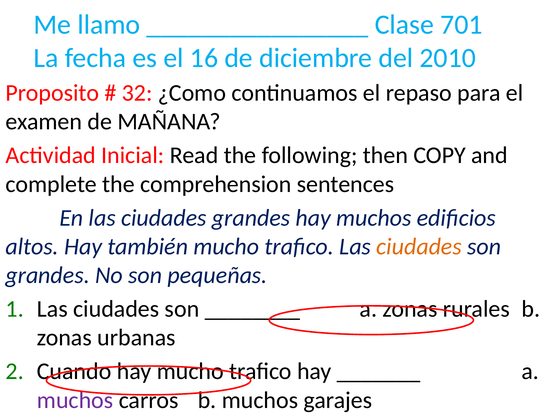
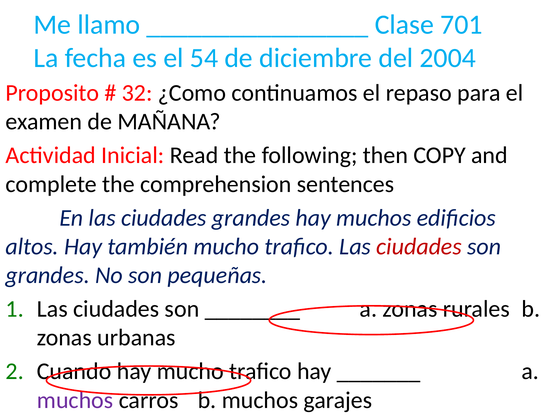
16: 16 -> 54
2010: 2010 -> 2004
ciudades at (419, 247) colour: orange -> red
